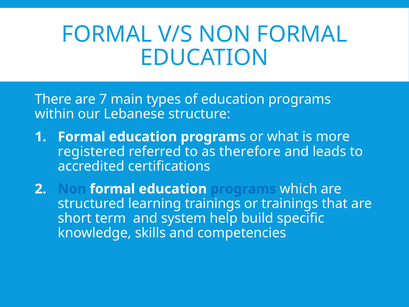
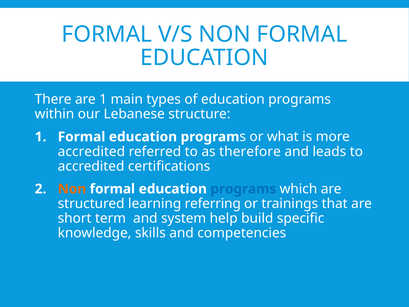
are 7: 7 -> 1
registered at (91, 151): registered -> accredited
Non at (72, 189) colour: blue -> orange
learning trainings: trainings -> referring
